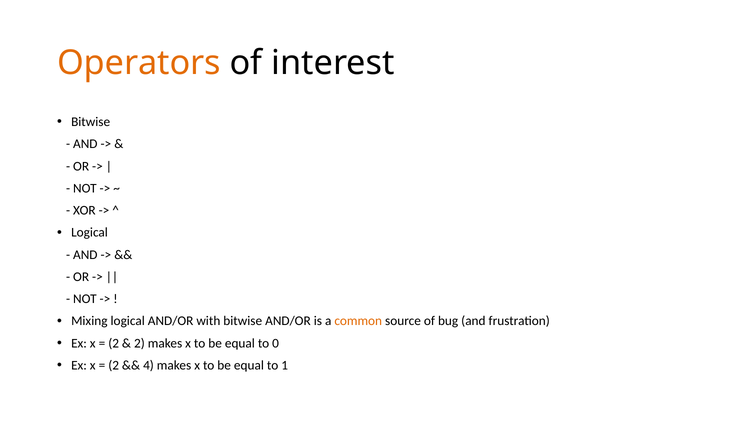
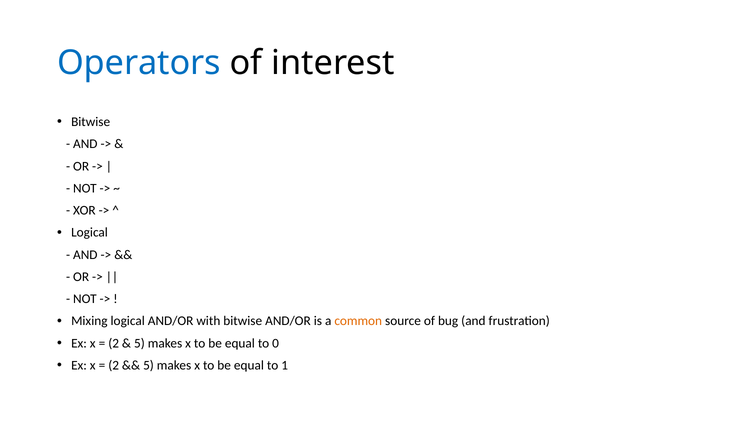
Operators colour: orange -> blue
2 at (139, 343): 2 -> 5
4 at (149, 366): 4 -> 5
